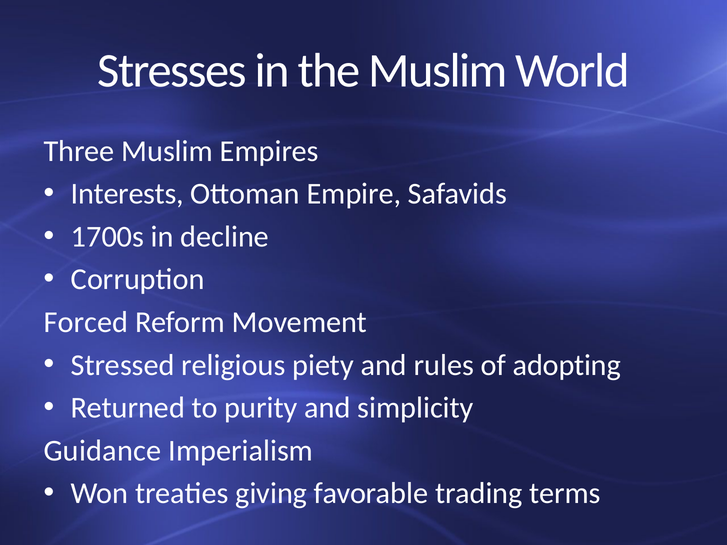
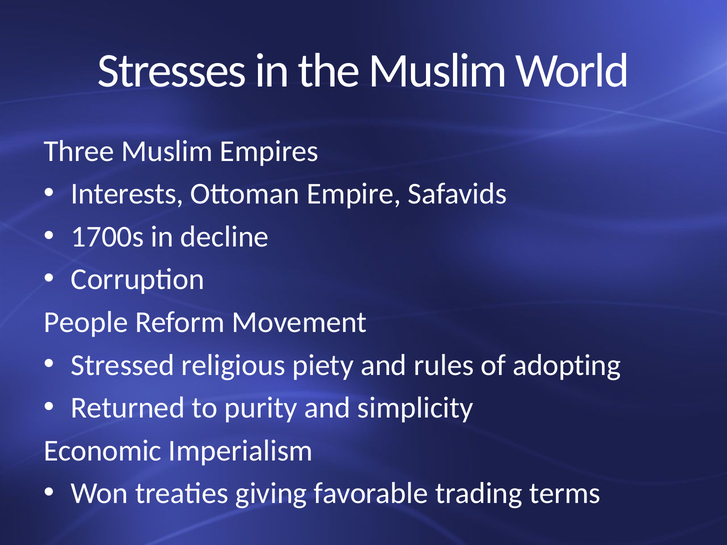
Forced: Forced -> People
Guidance: Guidance -> Economic
